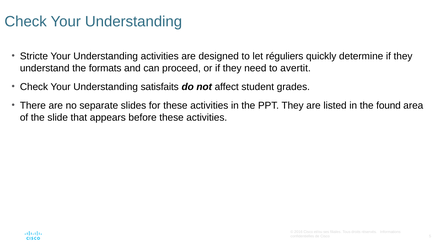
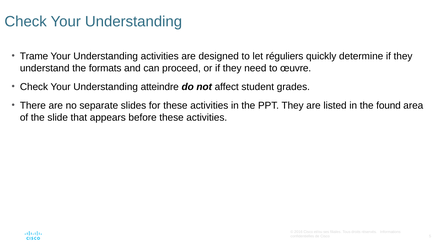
Stricte: Stricte -> Trame
avertit: avertit -> œuvre
satisfaits: satisfaits -> atteindre
